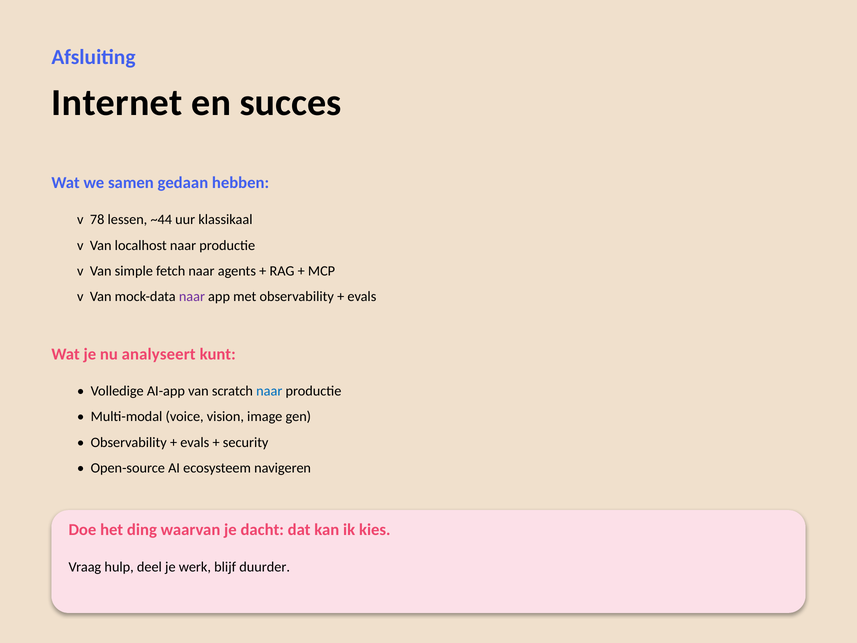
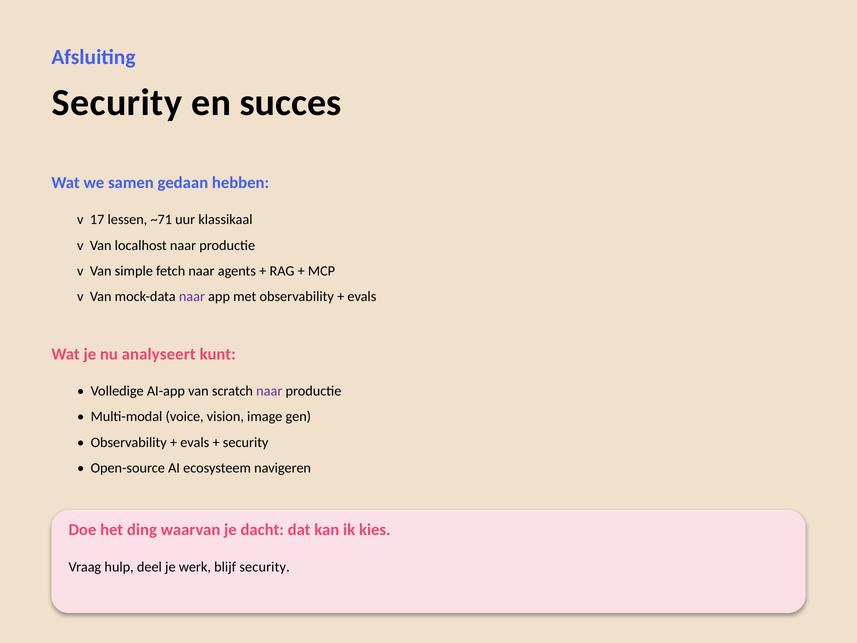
Internet at (117, 103): Internet -> Security
78: 78 -> 17
~44: ~44 -> ~71
naar at (269, 391) colour: blue -> purple
blijf duurder: duurder -> security
